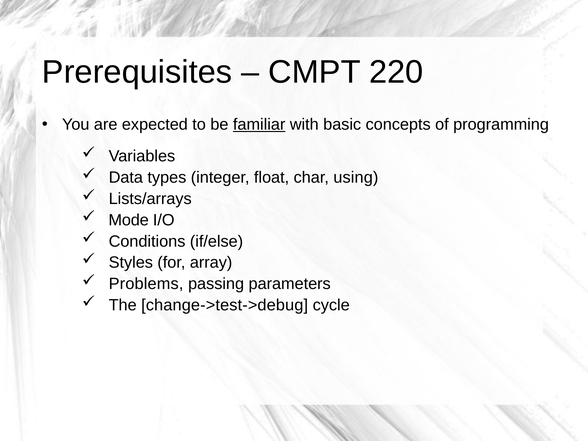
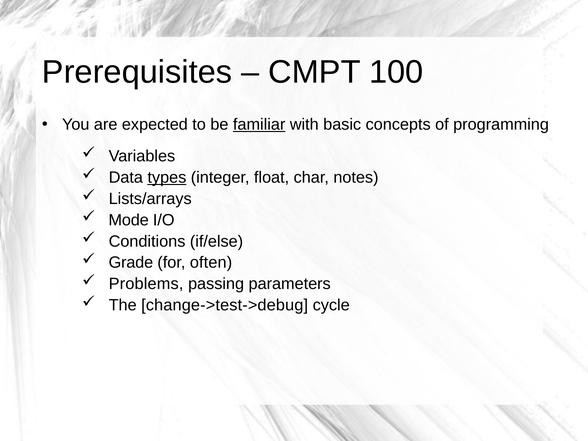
220: 220 -> 100
types underline: none -> present
using: using -> notes
Styles: Styles -> Grade
array: array -> often
